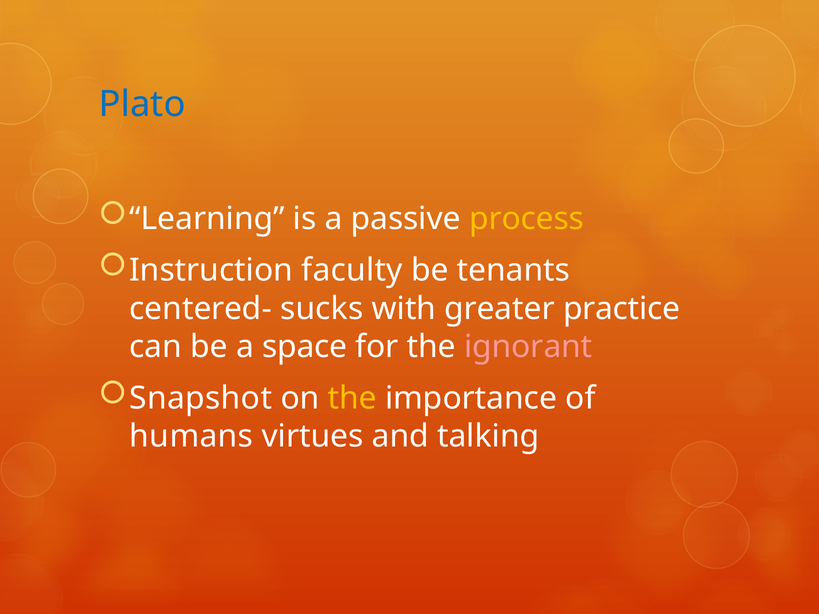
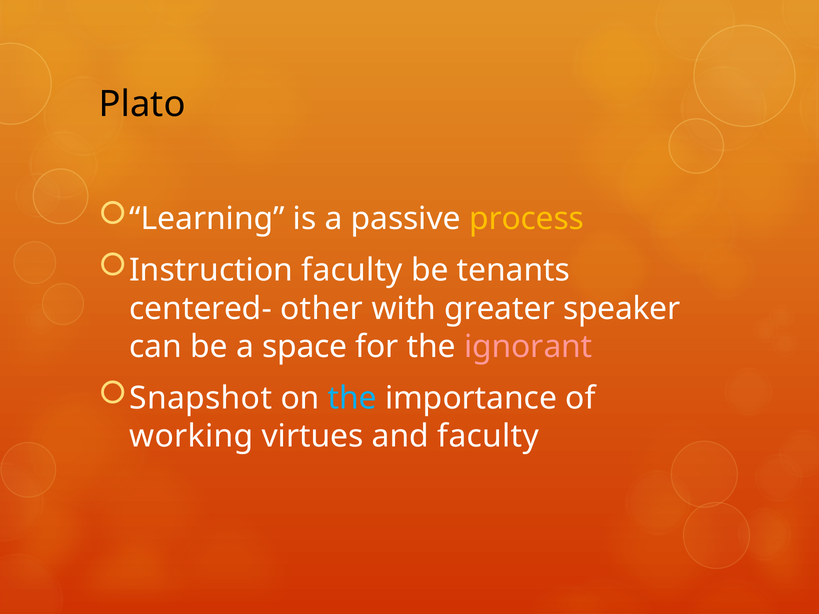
Plato colour: blue -> black
sucks: sucks -> other
practice: practice -> speaker
the at (352, 398) colour: yellow -> light blue
humans: humans -> working
and talking: talking -> faculty
